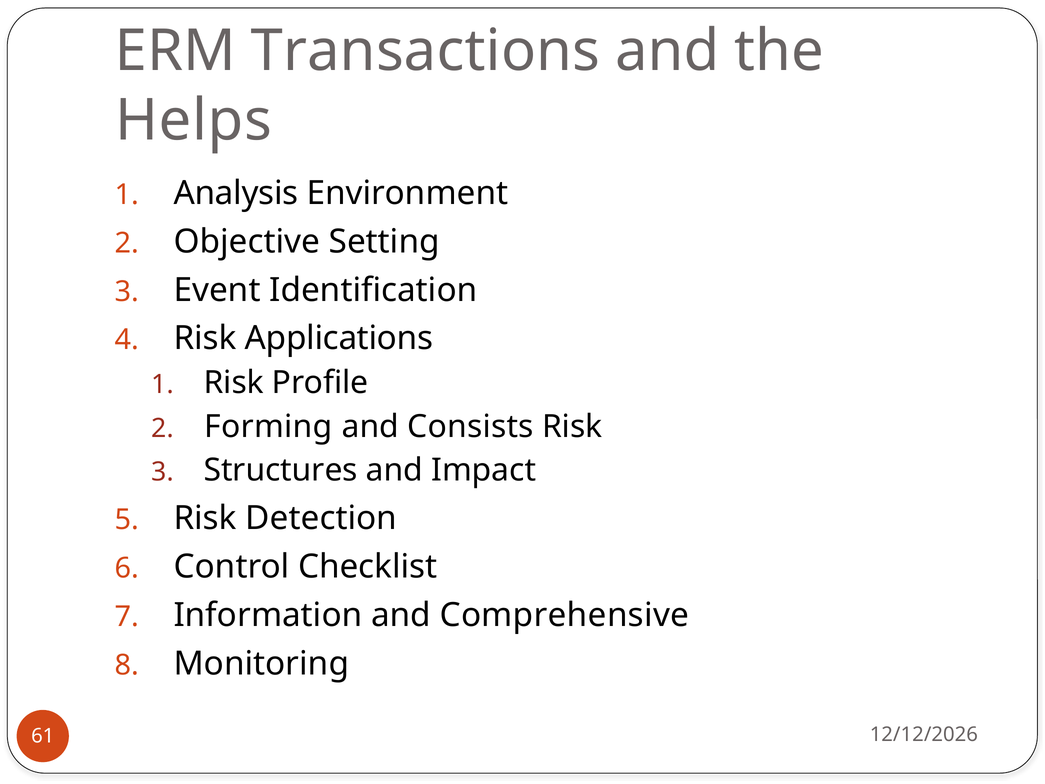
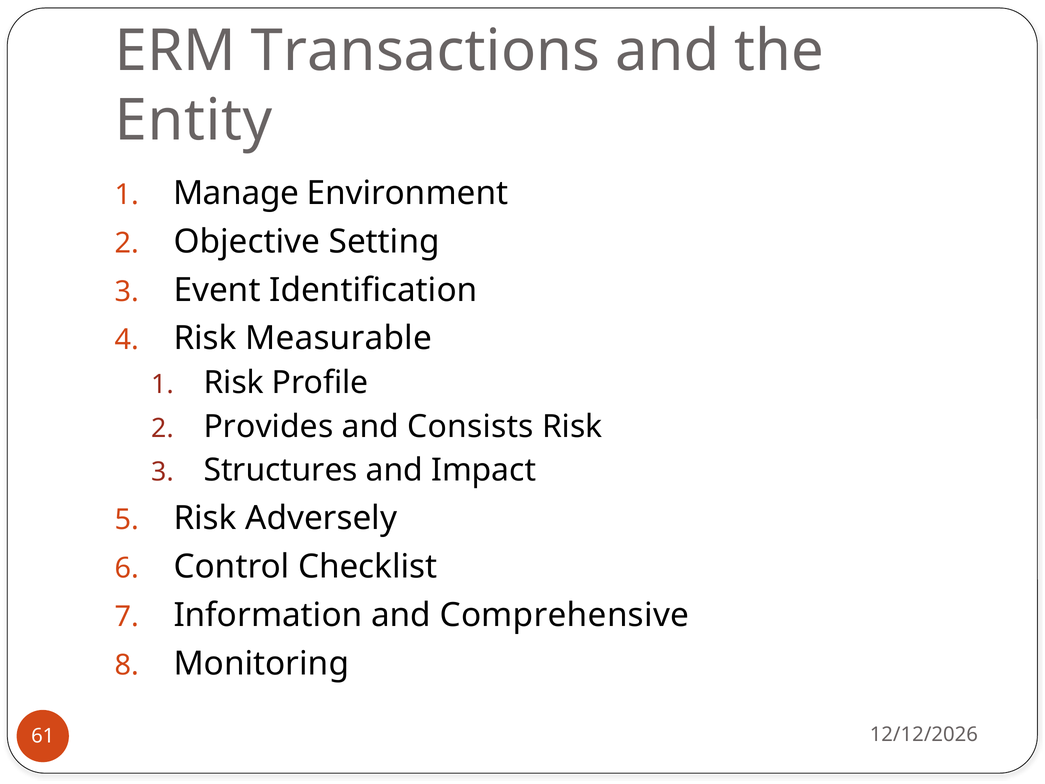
Helps: Helps -> Entity
Analysis: Analysis -> Manage
Applications: Applications -> Measurable
Forming: Forming -> Provides
Detection: Detection -> Adversely
